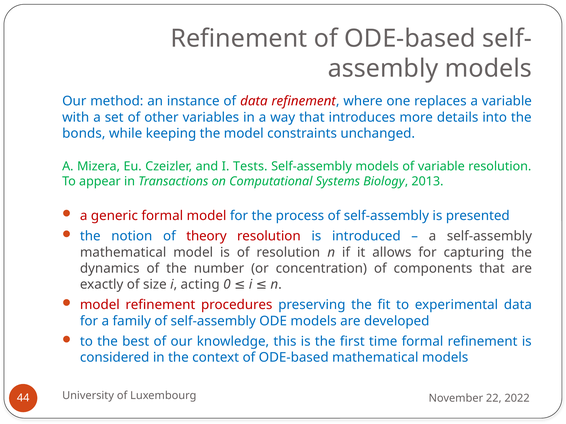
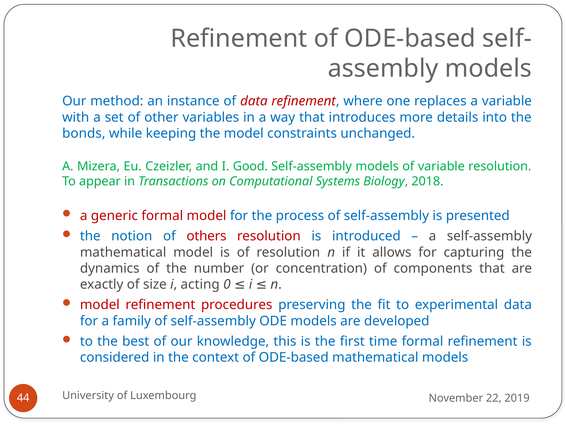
Tests: Tests -> Good
2013: 2013 -> 2018
theory: theory -> others
2022: 2022 -> 2019
